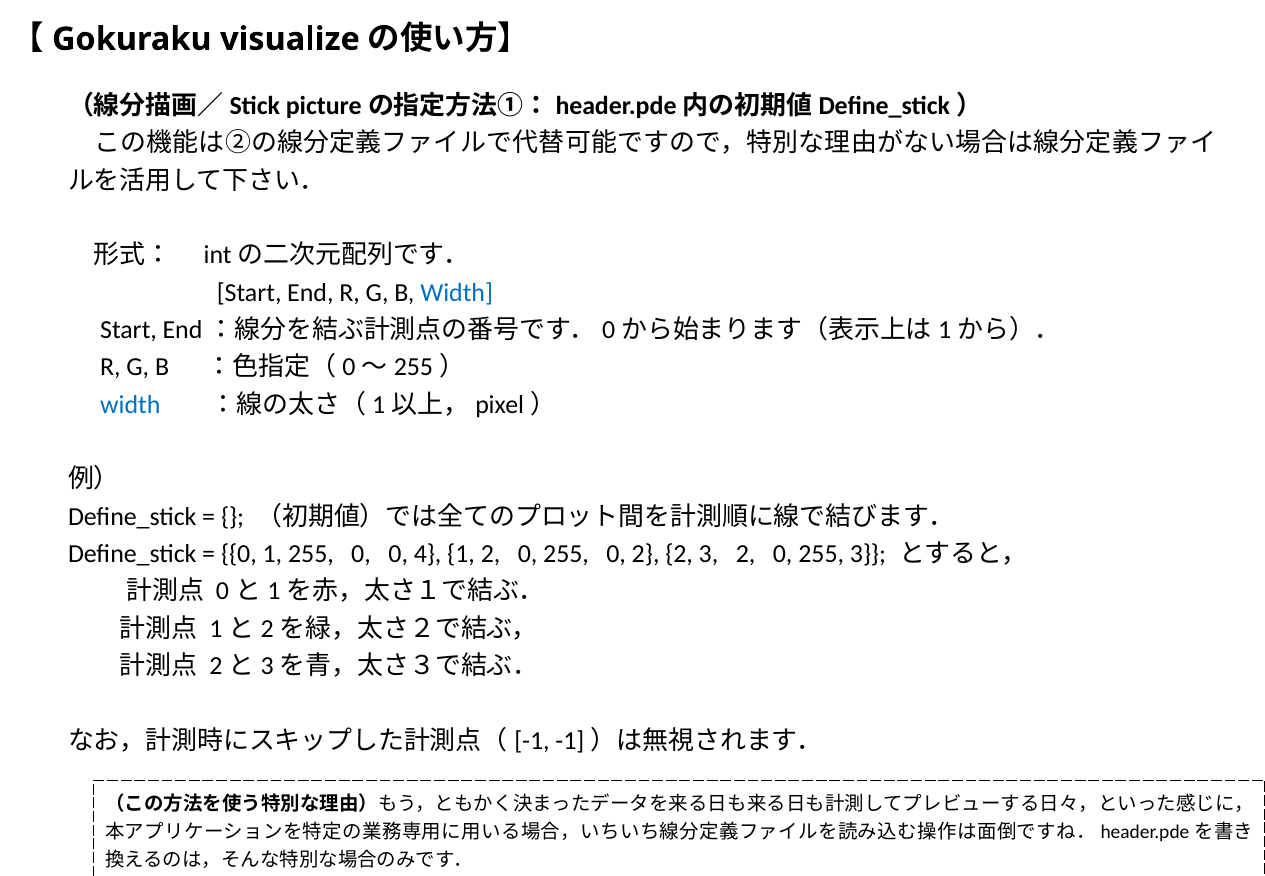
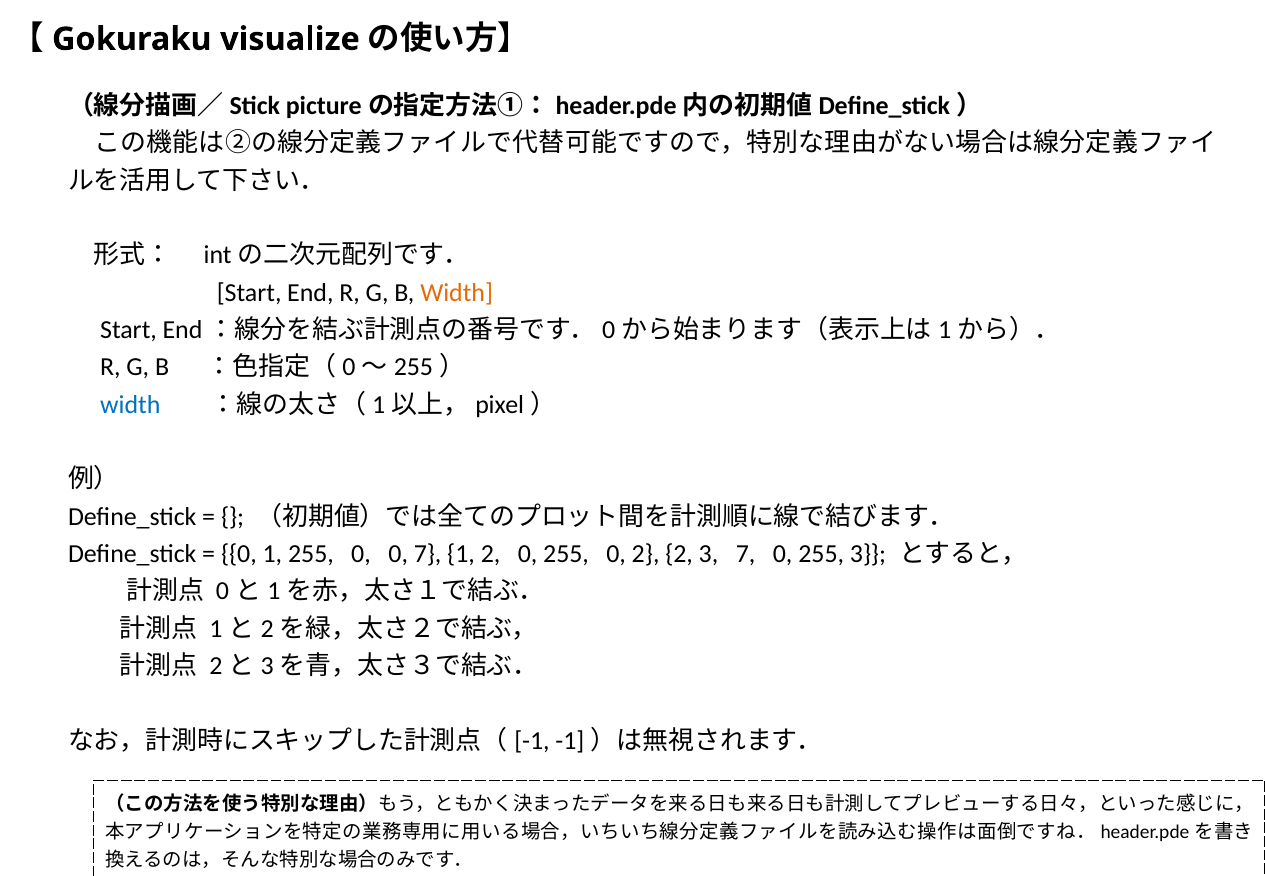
Width at (457, 293) colour: blue -> orange
0 4: 4 -> 7
3 2: 2 -> 7
